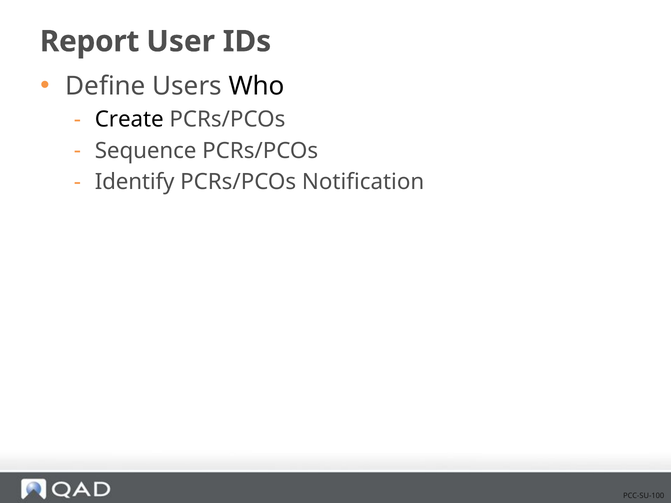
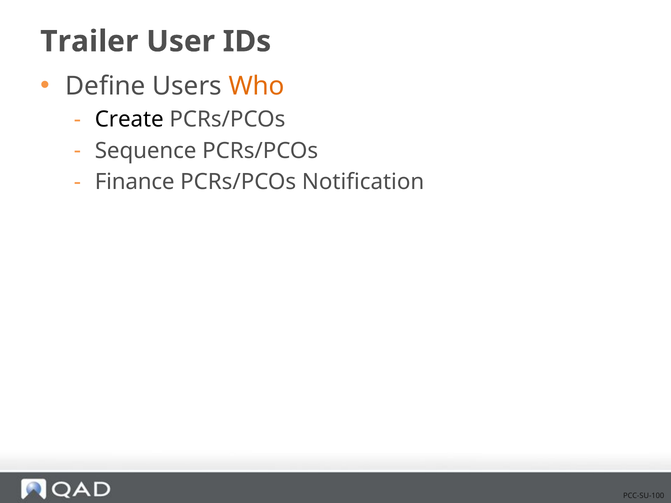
Report: Report -> Trailer
Who colour: black -> orange
Identify: Identify -> Finance
